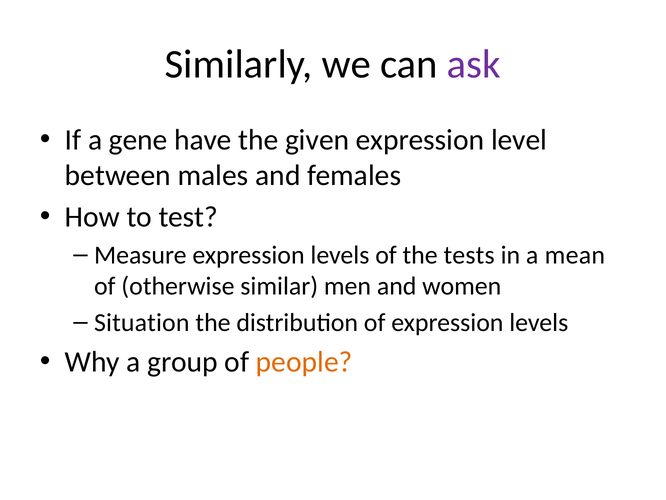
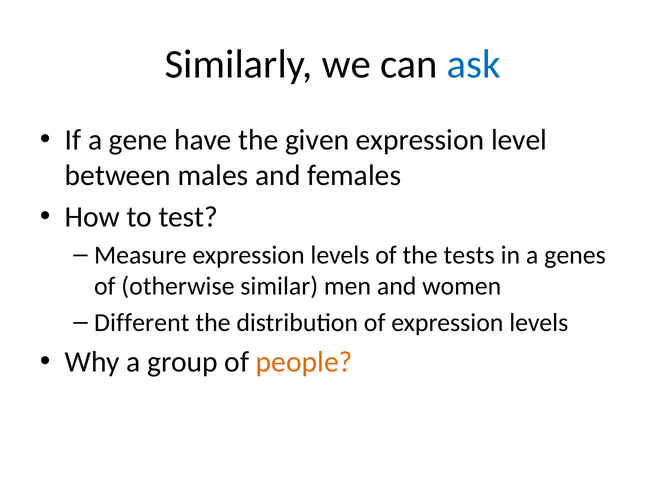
ask colour: purple -> blue
mean: mean -> genes
Situation: Situation -> Different
